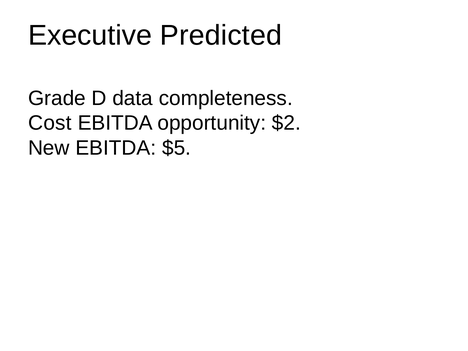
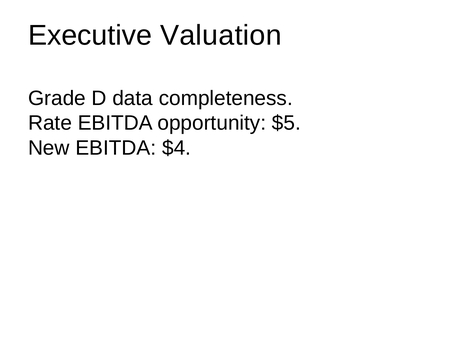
Predicted: Predicted -> Valuation
Cost: Cost -> Rate
$2: $2 -> $5
$5: $5 -> $4
